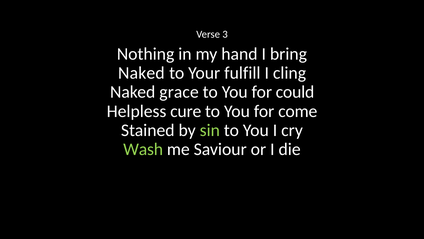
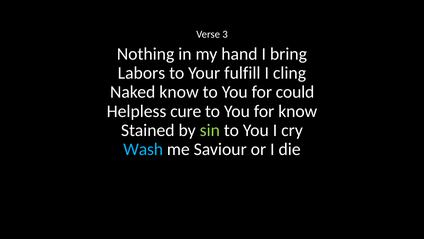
Naked at (141, 73): Naked -> Labors
Naked grace: grace -> know
for come: come -> know
Wash colour: light green -> light blue
